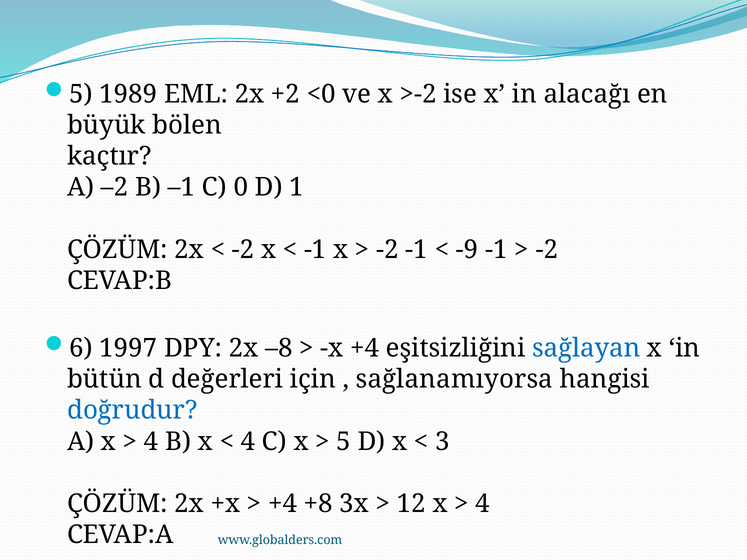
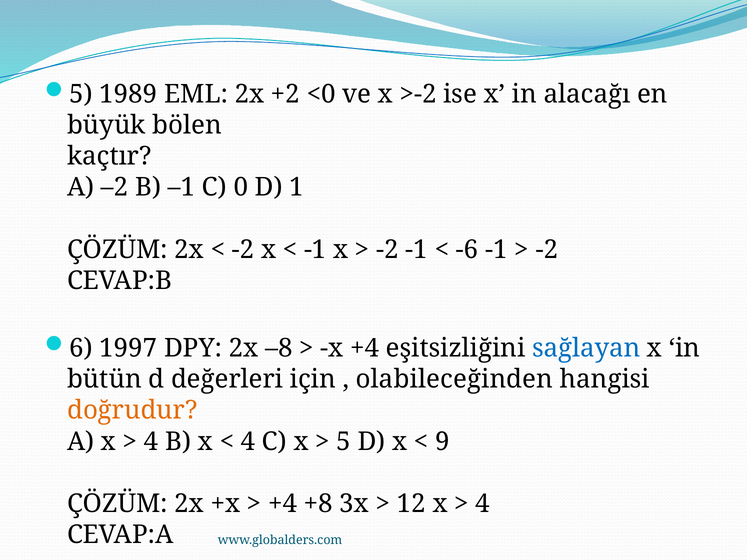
-9: -9 -> -6
sağlanamıyorsa: sağlanamıyorsa -> olabileceğinden
doğrudur colour: blue -> orange
3: 3 -> 9
